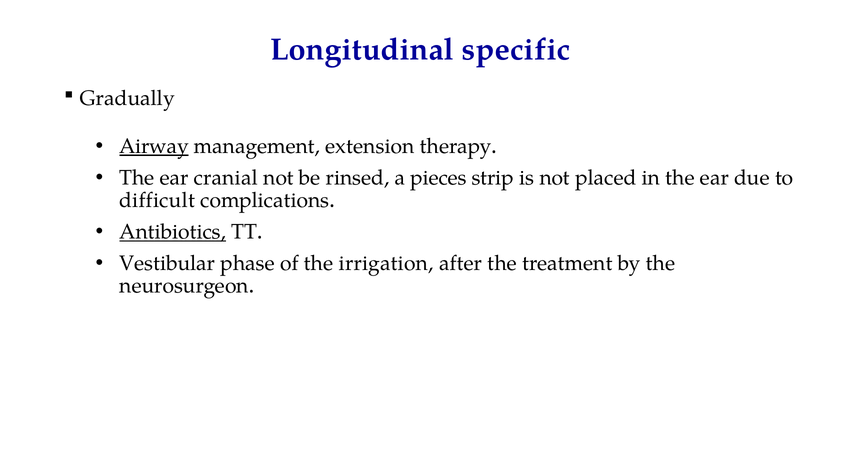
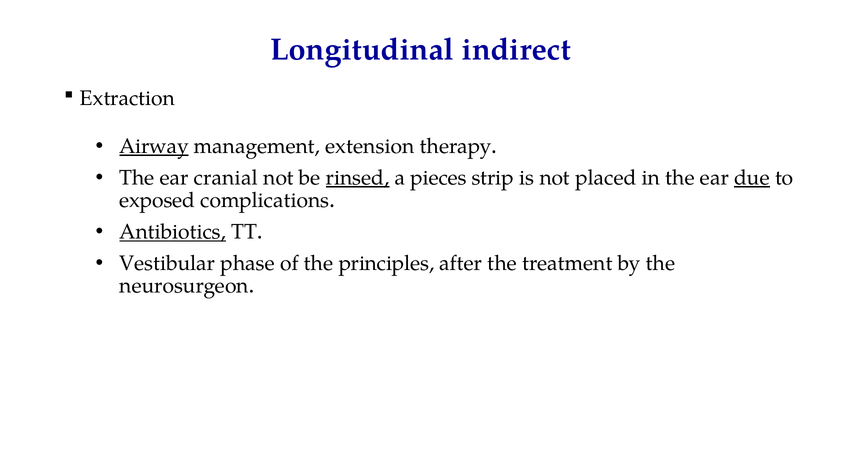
specific: specific -> indirect
Gradually: Gradually -> Extraction
rinsed underline: none -> present
due underline: none -> present
difficult: difficult -> exposed
irrigation: irrigation -> principles
